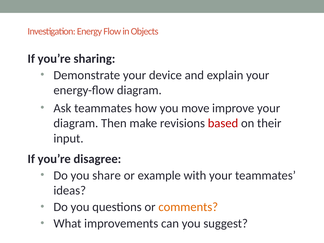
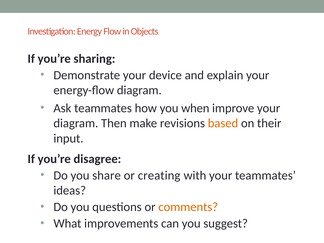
move: move -> when
based colour: red -> orange
example: example -> creating
